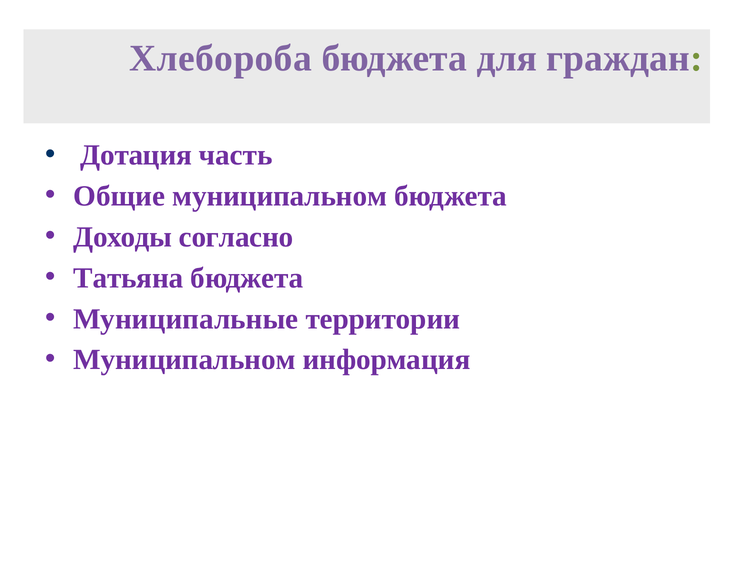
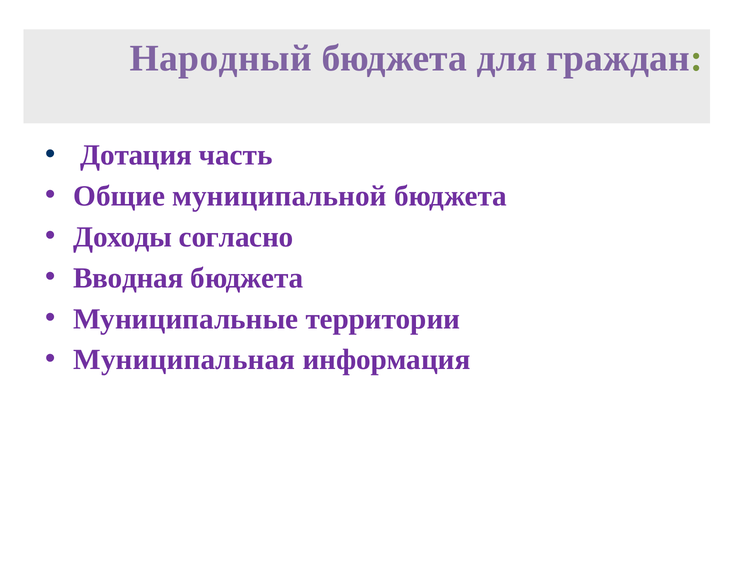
Хлебороба: Хлебороба -> Народный
Общие муниципальном: муниципальном -> муниципальной
Татьяна: Татьяна -> Вводная
Муниципальном at (184, 360): Муниципальном -> Муниципальная
